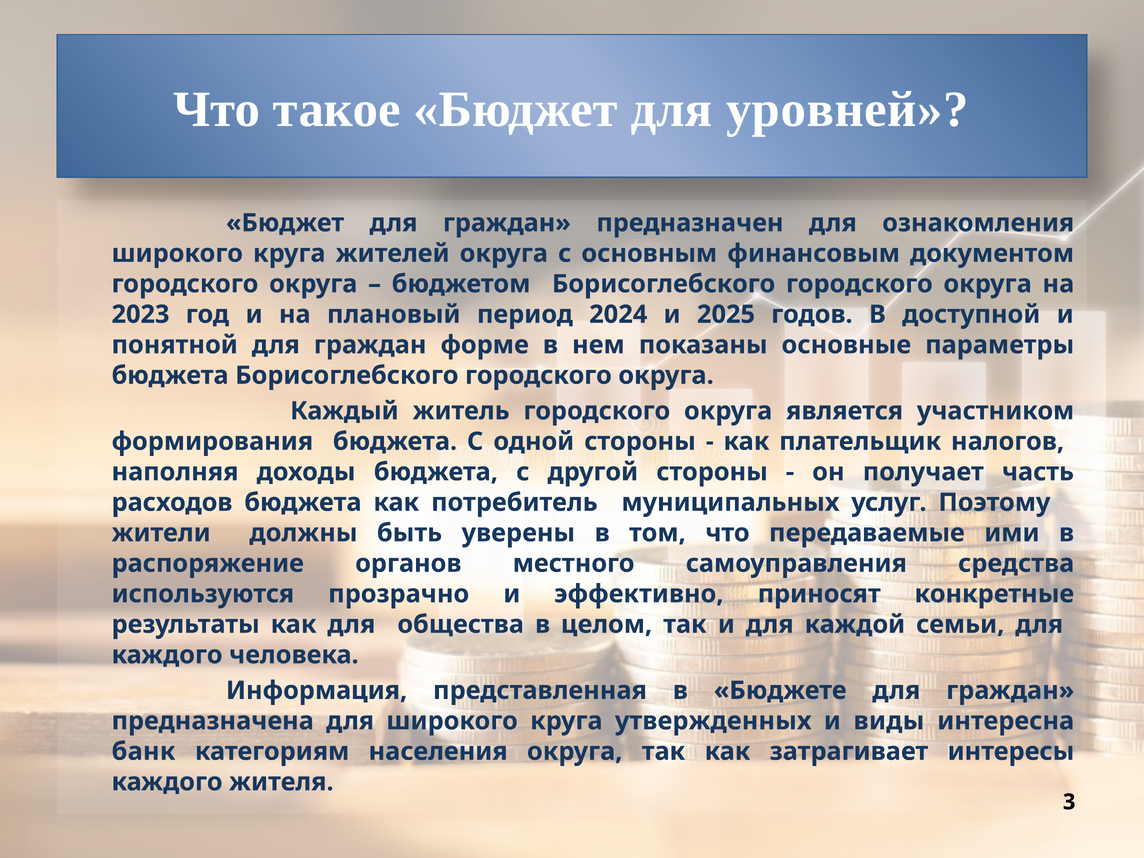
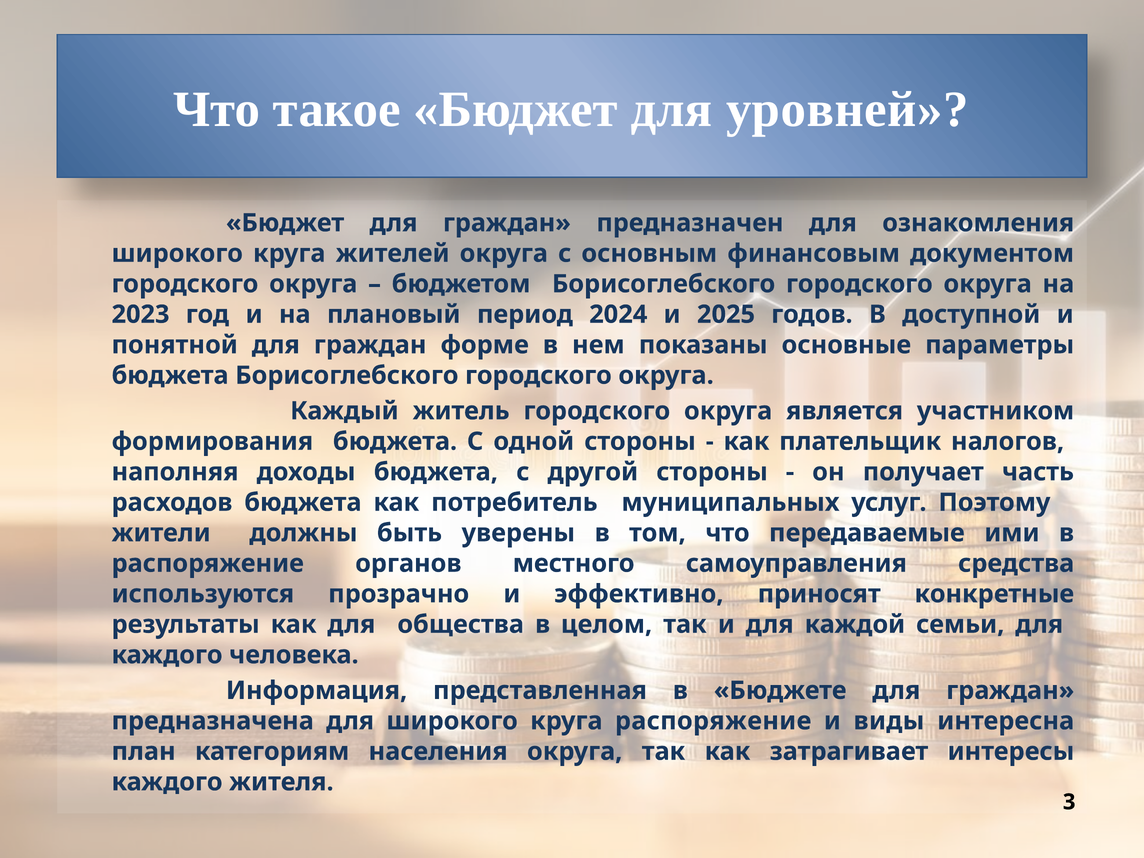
круга утвержденных: утвержденных -> распоряжение
банк: банк -> план
